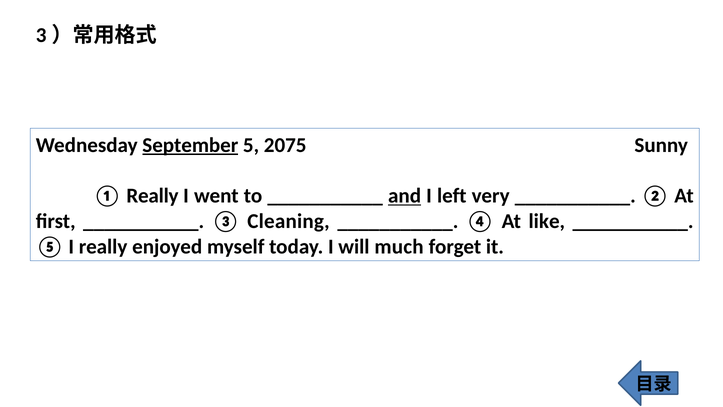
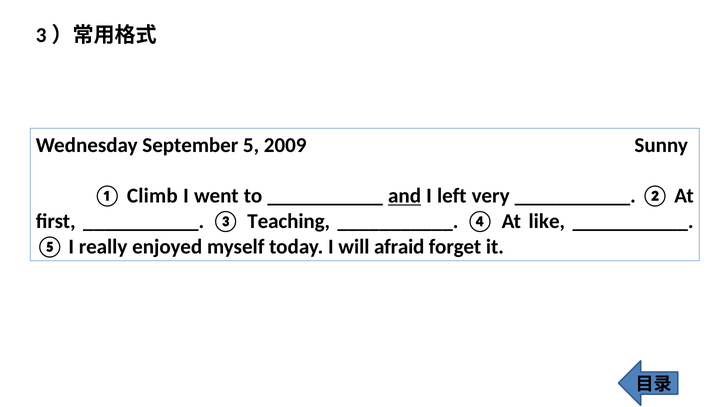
September underline: present -> none
2075: 2075 -> 2009
① Really: Really -> Climb
Cleaning: Cleaning -> Teaching
much: much -> afraid
